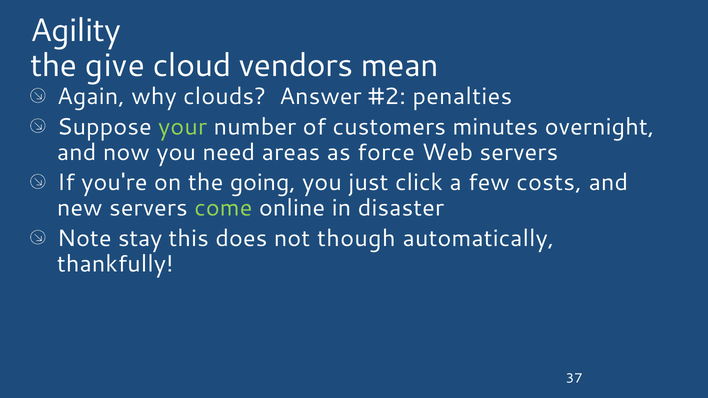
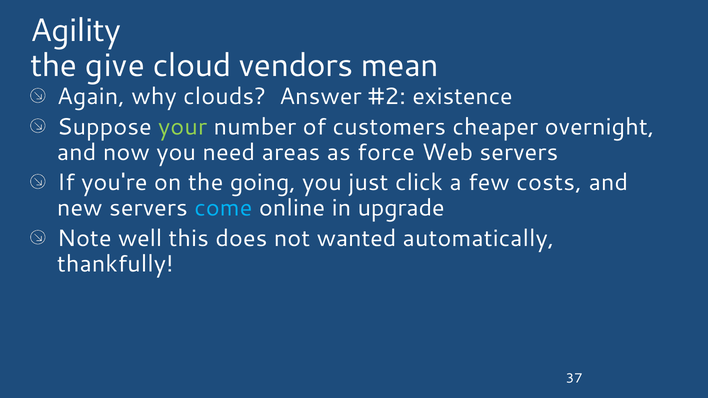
penalties: penalties -> existence
minutes: minutes -> cheaper
come colour: light green -> light blue
disaster: disaster -> upgrade
stay: stay -> well
though: though -> wanted
